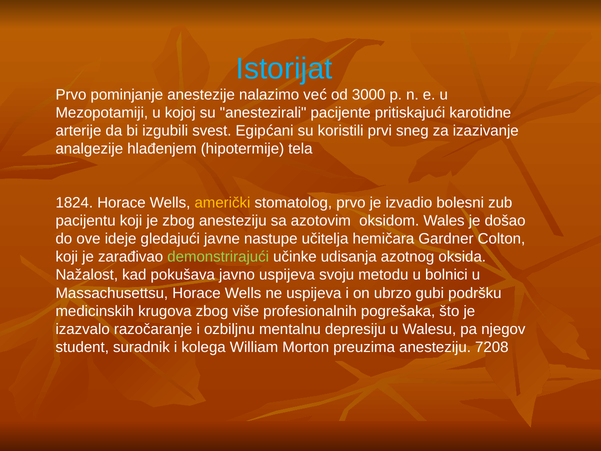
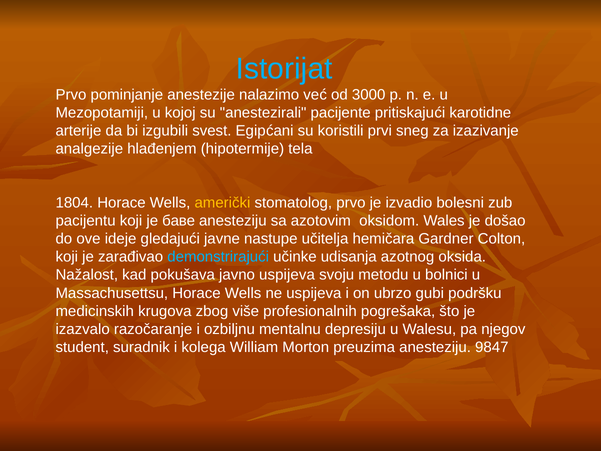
1824: 1824 -> 1804
je zbog: zbog -> баве
demonstrirajući colour: light green -> light blue
7208: 7208 -> 9847
